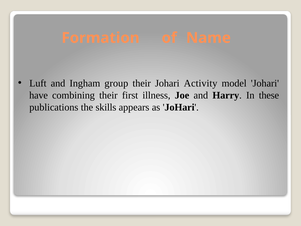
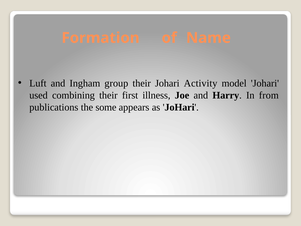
have: have -> used
these: these -> from
skills: skills -> some
